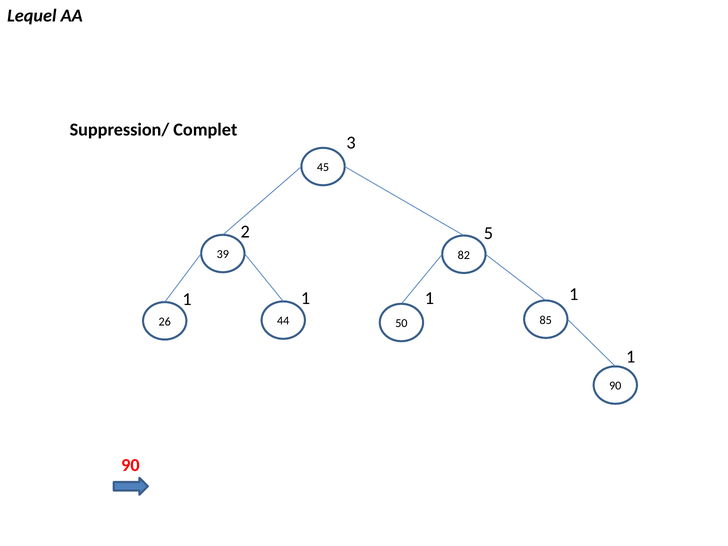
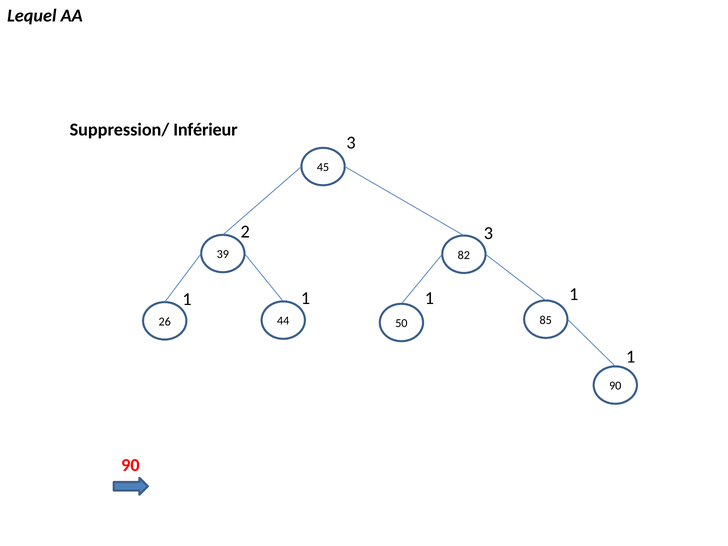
Complet: Complet -> Inférieur
2 5: 5 -> 3
